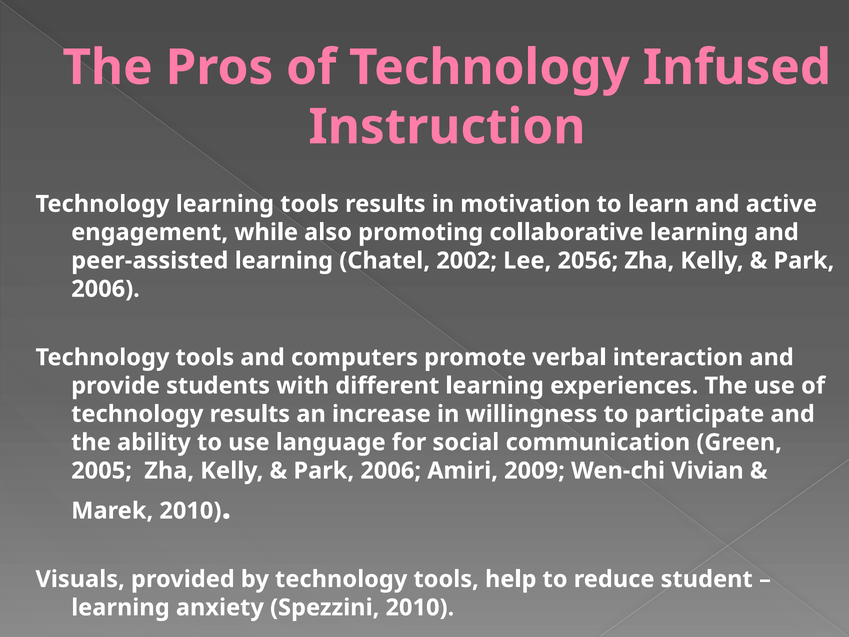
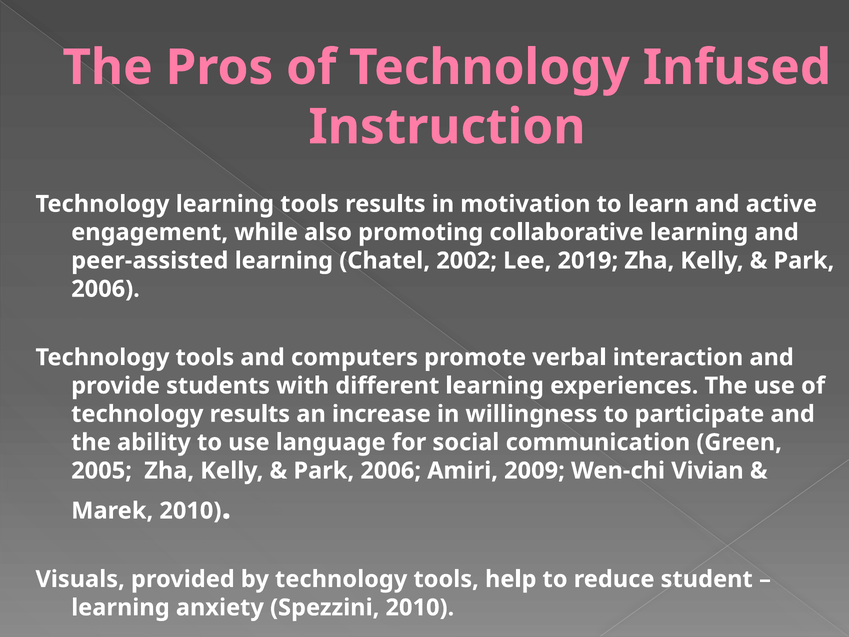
2056: 2056 -> 2019
